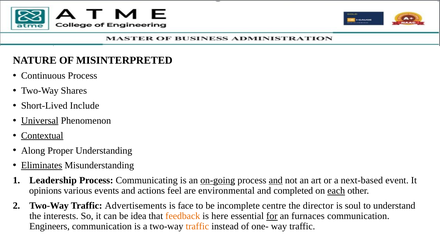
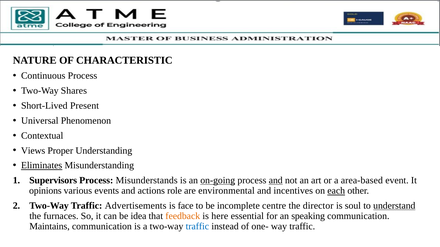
MISINTERPRETED: MISINTERPRETED -> CHARACTERISTIC
Include: Include -> Present
Universal underline: present -> none
Contextual underline: present -> none
Along: Along -> Views
Leadership: Leadership -> Supervisors
Communicating: Communicating -> Misunderstands
next-based: next-based -> area-based
feel: feel -> role
completed: completed -> incentives
understand underline: none -> present
interests: interests -> furnaces
for underline: present -> none
furnaces: furnaces -> speaking
Engineers: Engineers -> Maintains
traffic at (197, 227) colour: orange -> blue
